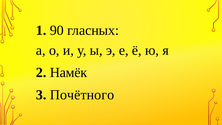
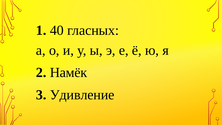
90: 90 -> 40
Почётного: Почётного -> Удивление
